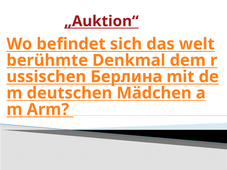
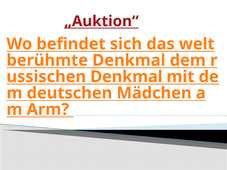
Берлина at (126, 77): Берлина -> Denkmal
